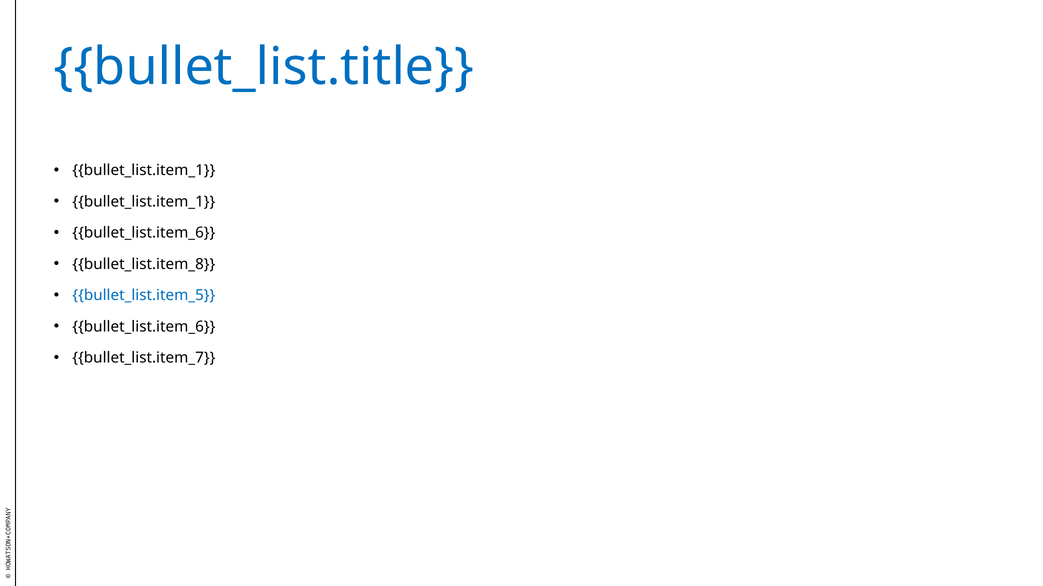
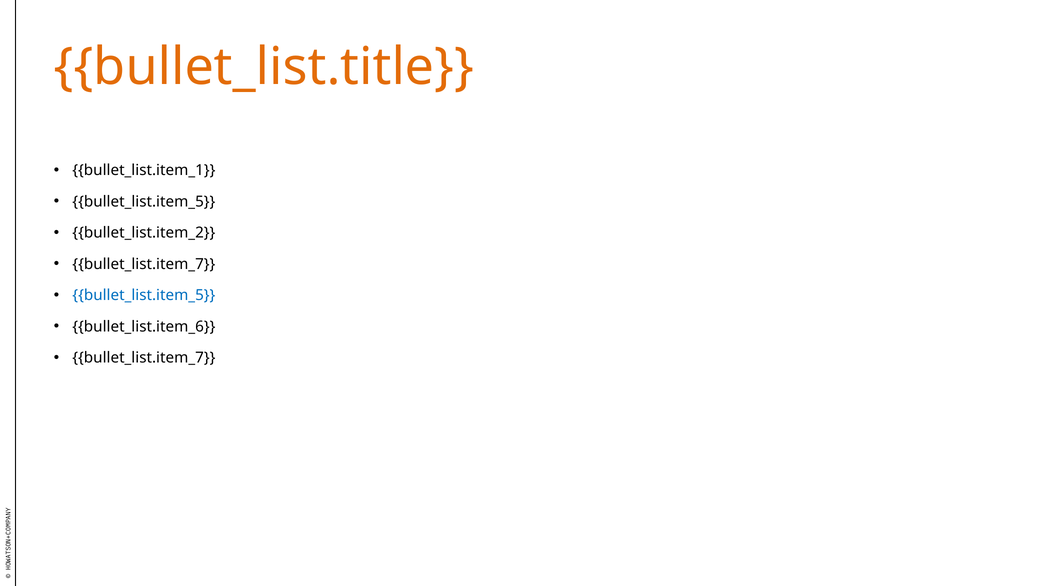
bullet_list.title colour: blue -> orange
bullet_list.item_1 at (144, 202): bullet_list.item_1 -> bullet_list.item_5
bullet_list.item_6 at (144, 233): bullet_list.item_6 -> bullet_list.item_2
bullet_list.item_8 at (144, 264): bullet_list.item_8 -> bullet_list.item_7
